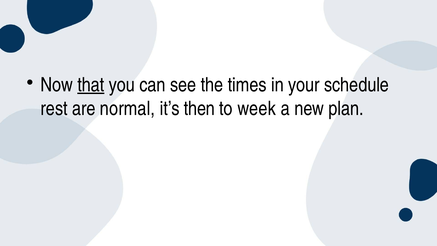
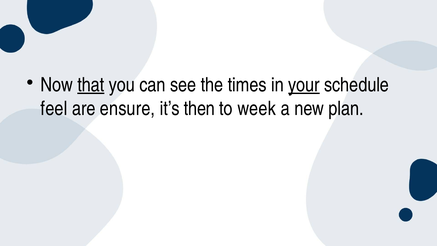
your underline: none -> present
rest: rest -> feel
normal: normal -> ensure
